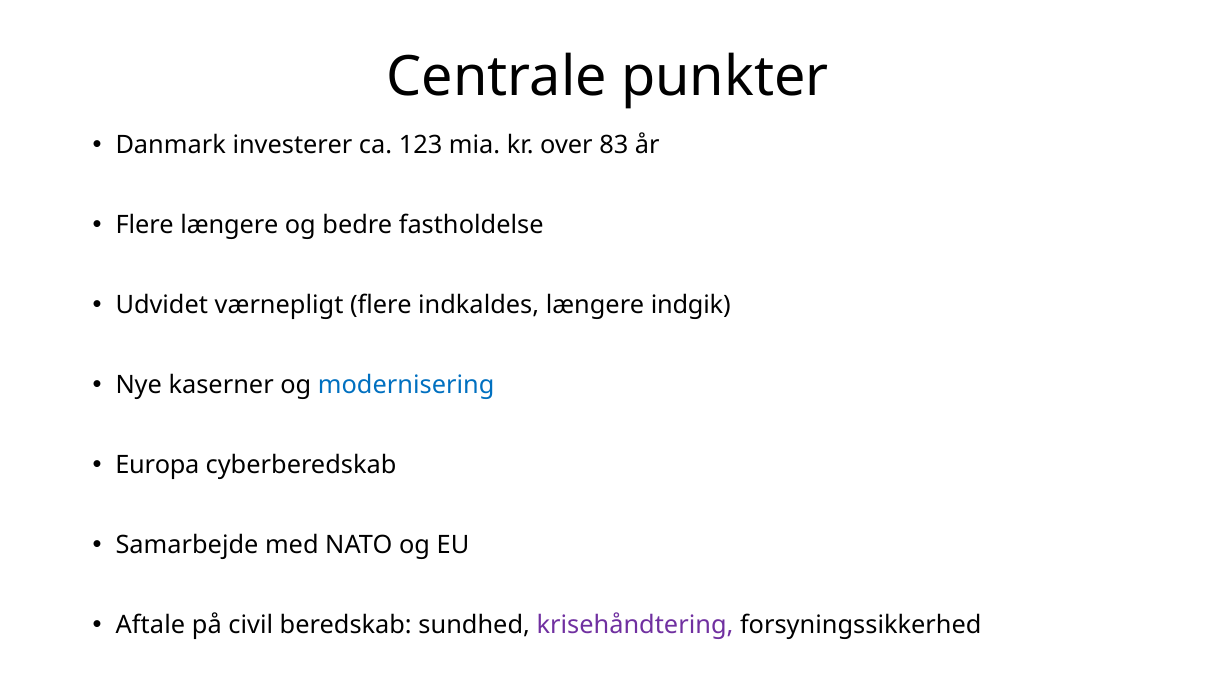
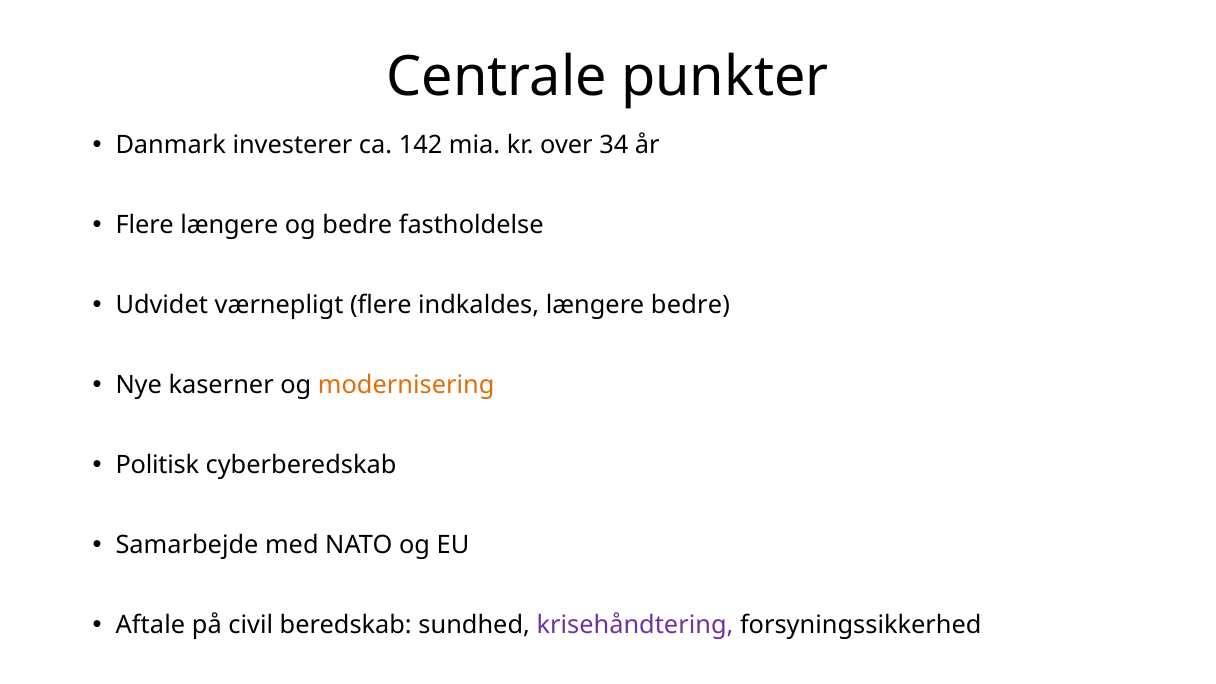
123: 123 -> 142
83: 83 -> 34
længere indgik: indgik -> bedre
modernisering colour: blue -> orange
Europa: Europa -> Politisk
